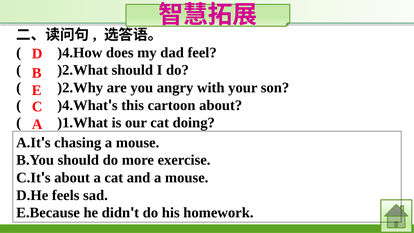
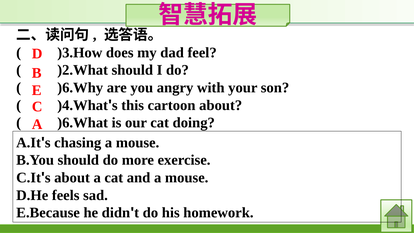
)4.How: )4.How -> )3.How
)2.Why: )2.Why -> )6.Why
)1.What: )1.What -> )6.What
